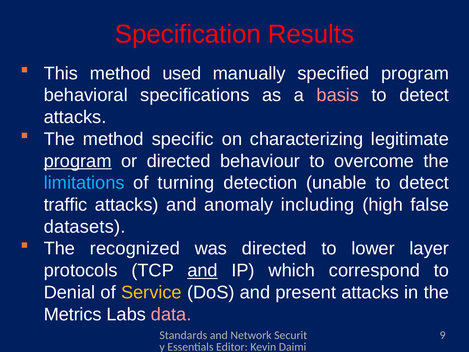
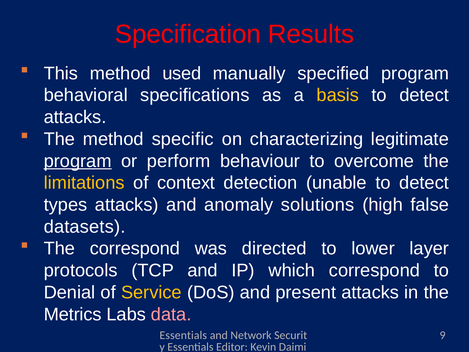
basis colour: pink -> yellow
or directed: directed -> perform
limitations colour: light blue -> yellow
turning: turning -> context
traffic: traffic -> types
including: including -> solutions
The recognized: recognized -> correspond
and at (203, 270) underline: present -> none
Standards at (183, 335): Standards -> Essentials
